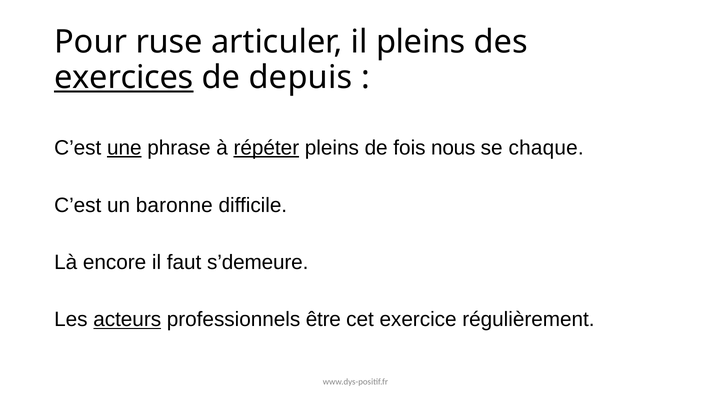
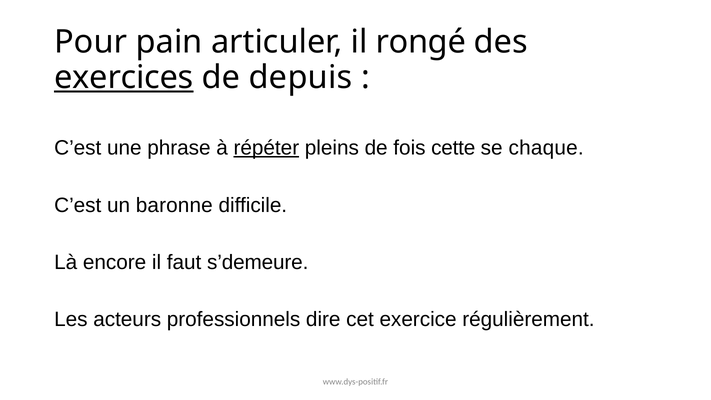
ruse: ruse -> pain
il pleins: pleins -> rongé
une underline: present -> none
nous: nous -> cette
acteurs underline: present -> none
être: être -> dire
